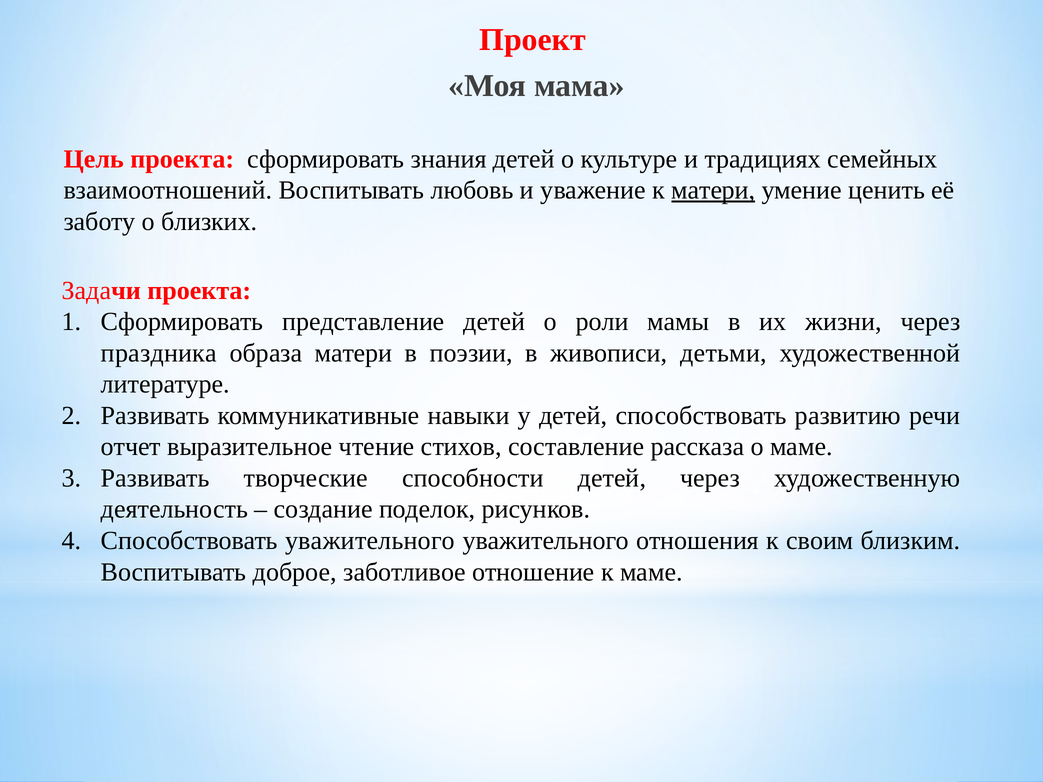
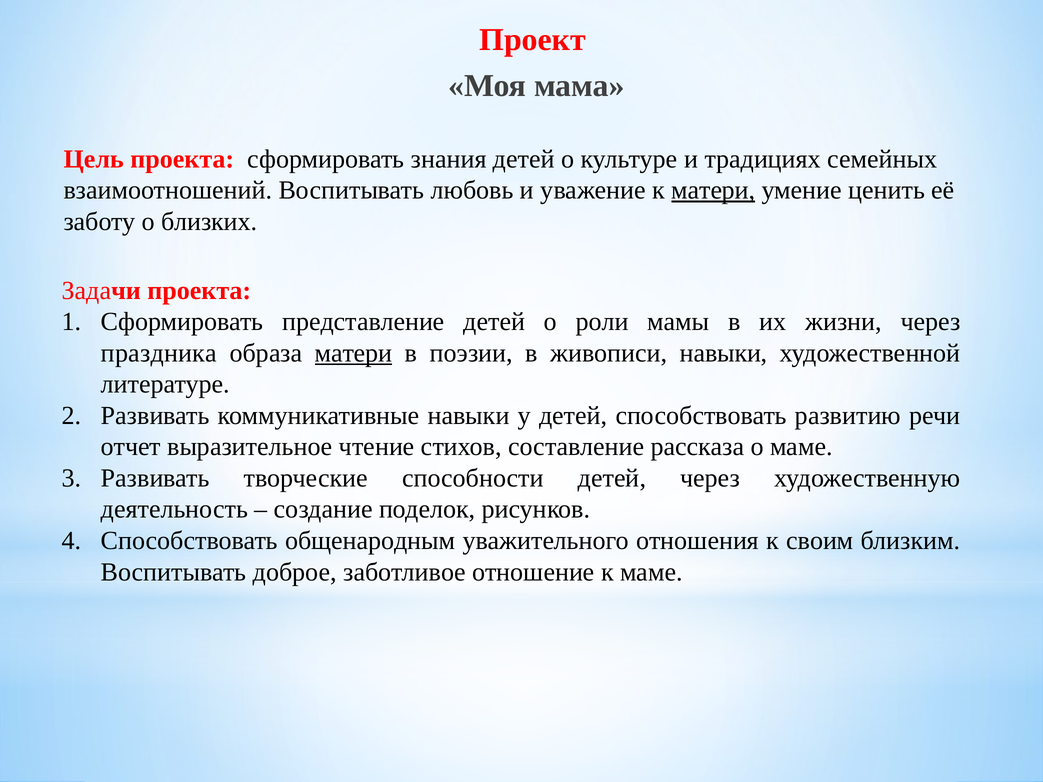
матери at (354, 353) underline: none -> present
живописи детьми: детьми -> навыки
Способствовать уважительного: уважительного -> общенародным
